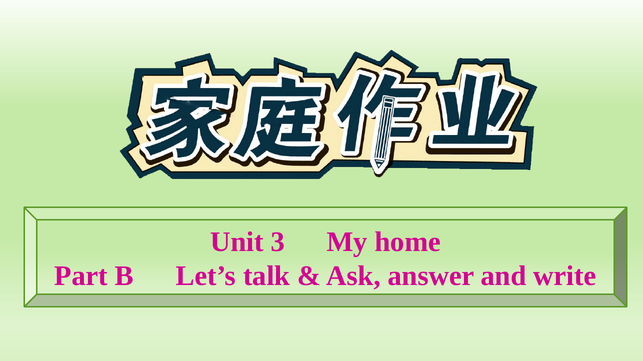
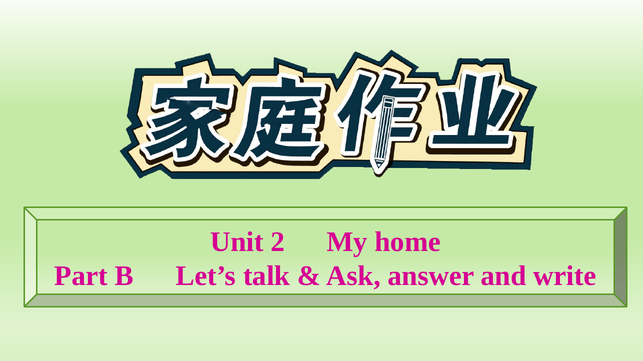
3: 3 -> 2
